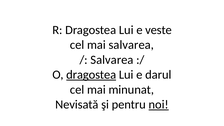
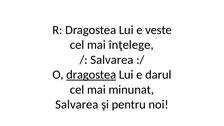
mai salvarea: salvarea -> înţelege
Nevisată at (77, 105): Nevisată -> Salvarea
noi underline: present -> none
